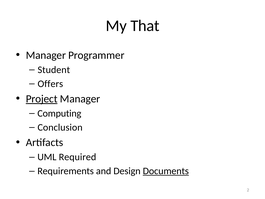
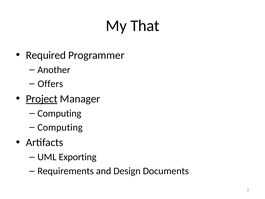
Manager at (46, 55): Manager -> Required
Student: Student -> Another
Conclusion at (60, 127): Conclusion -> Computing
Required: Required -> Exporting
Documents underline: present -> none
